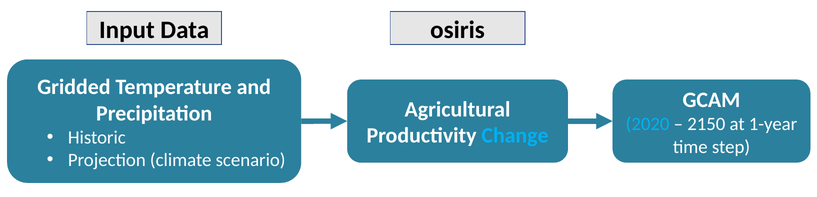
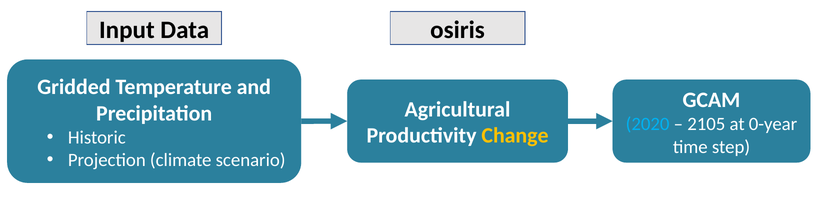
2150: 2150 -> 2105
1-year: 1-year -> 0-year
Change colour: light blue -> yellow
